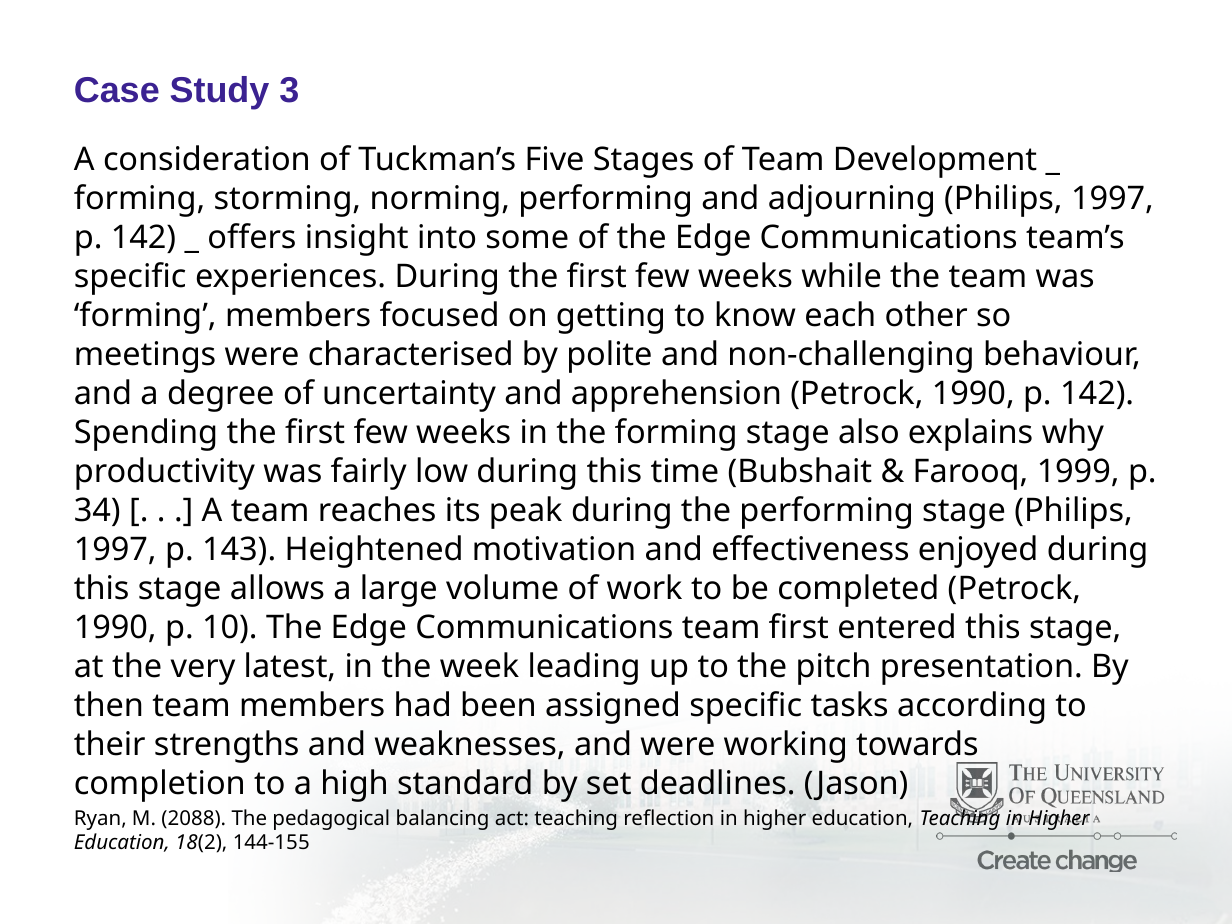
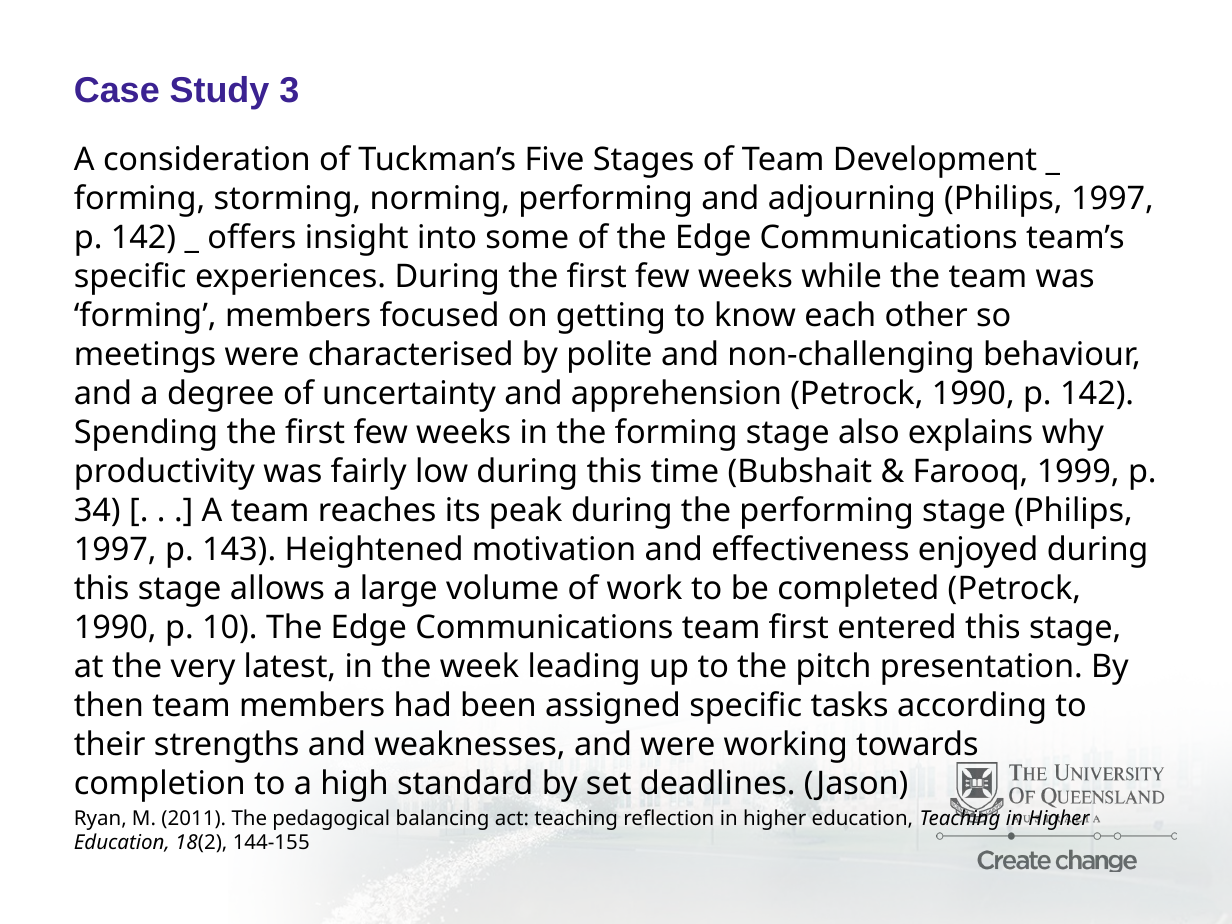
2088: 2088 -> 2011
